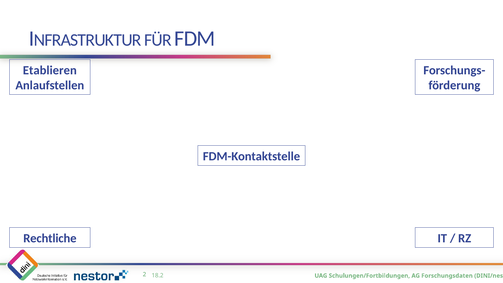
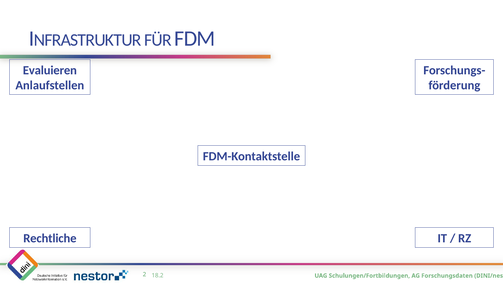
Etablieren: Etablieren -> Evaluieren
